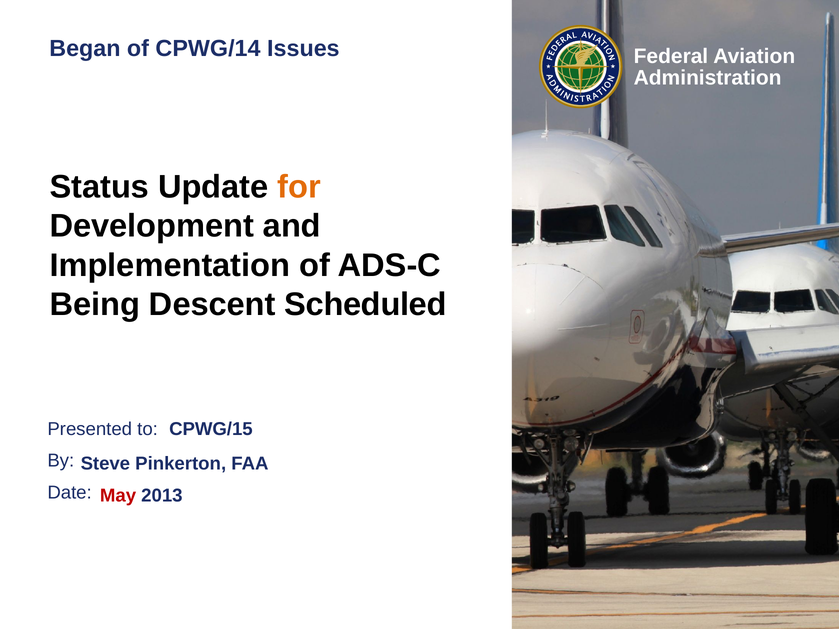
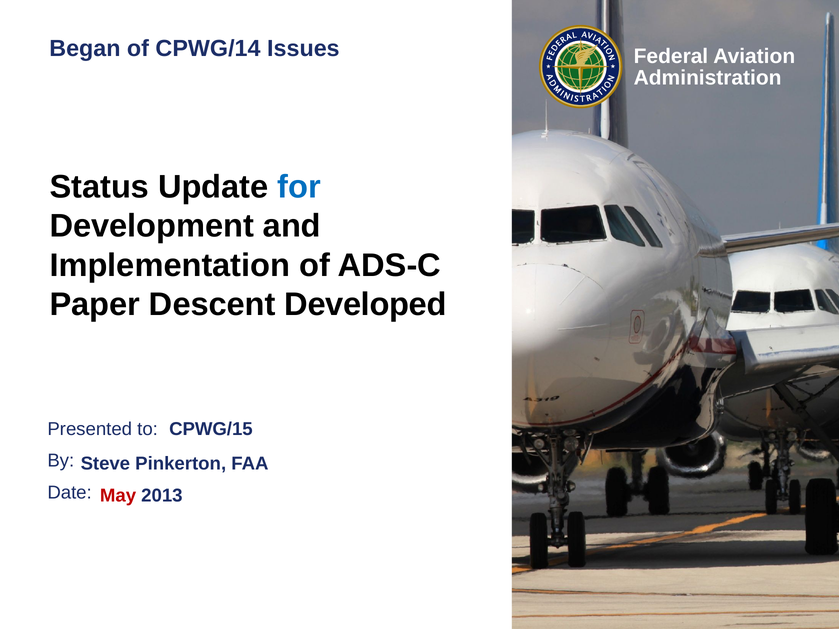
for colour: orange -> blue
Being: Being -> Paper
Scheduled: Scheduled -> Developed
